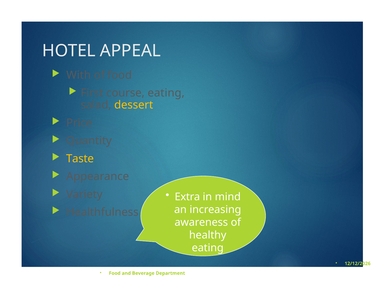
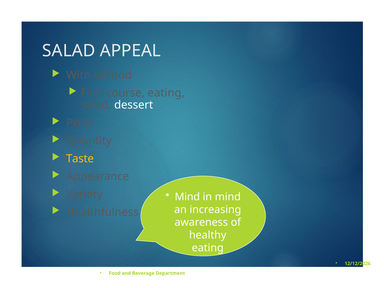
HOTEL at (69, 51): HOTEL -> SALAD
dessert colour: yellow -> white
Extra at (187, 197): Extra -> Mind
